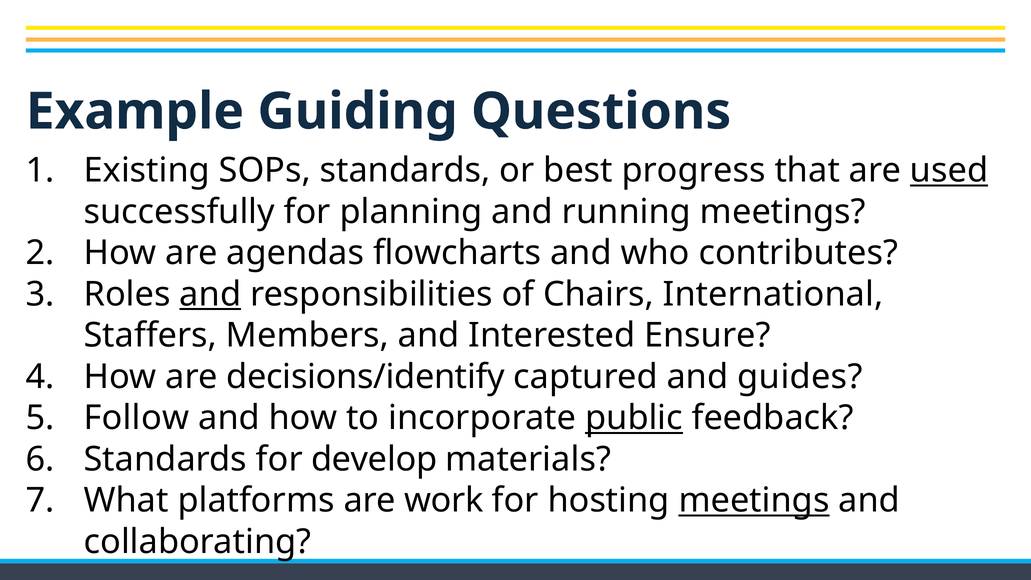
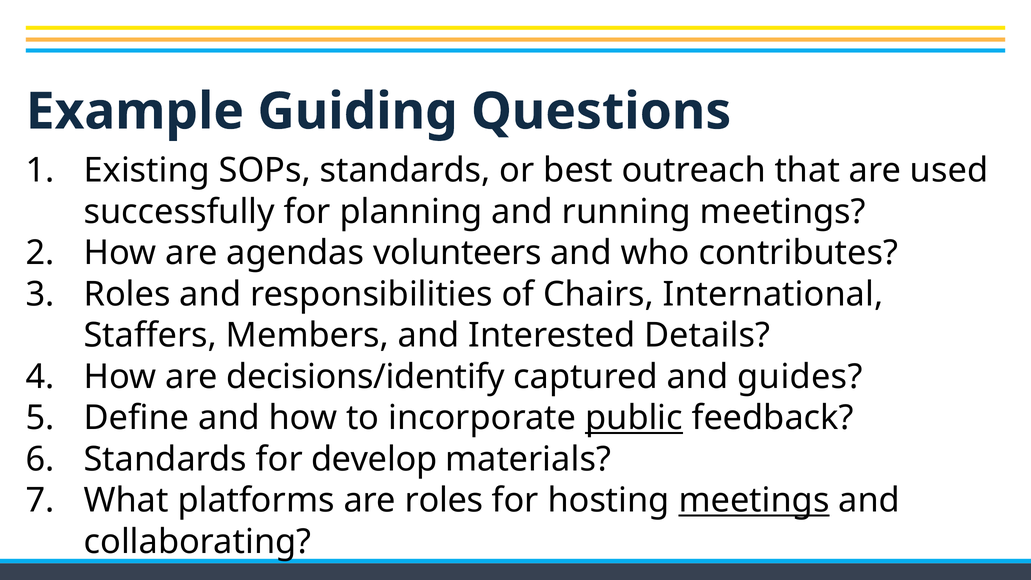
progress: progress -> outreach
used underline: present -> none
flowcharts: flowcharts -> volunteers
and at (210, 294) underline: present -> none
Ensure: Ensure -> Details
Follow: Follow -> Define
are work: work -> roles
